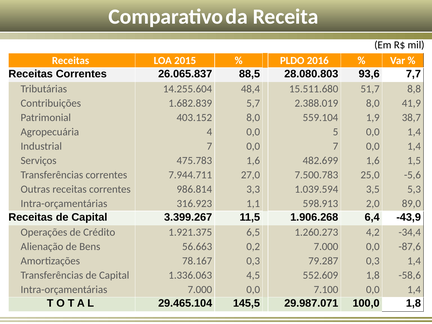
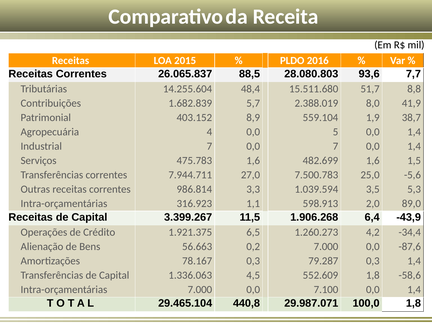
403.152 8,0: 8,0 -> 8,9
145,5: 145,5 -> 440,8
